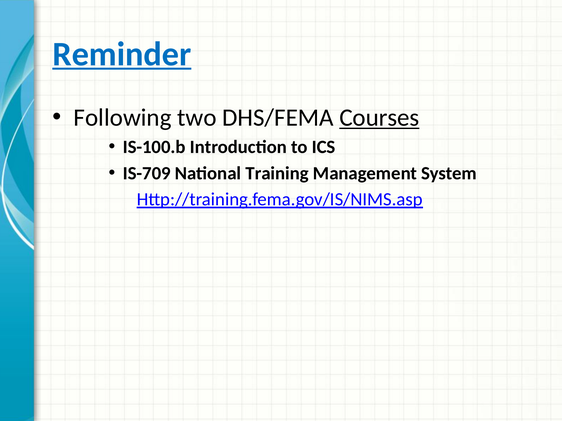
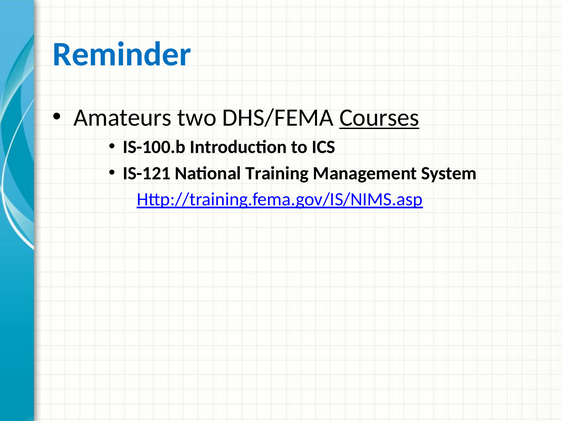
Reminder underline: present -> none
Following: Following -> Amateurs
IS-709: IS-709 -> IS-121
